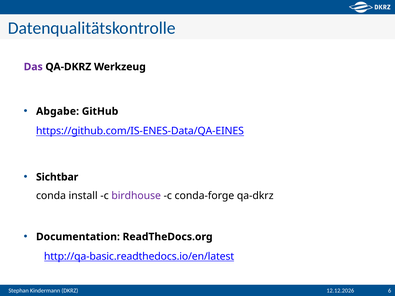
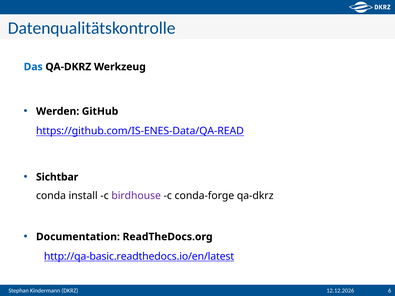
Das colour: purple -> blue
Abgabe: Abgabe -> Werden
https://github.com/IS-ENES-Data/QA-EINES: https://github.com/IS-ENES-Data/QA-EINES -> https://github.com/IS-ENES-Data/QA-READ
